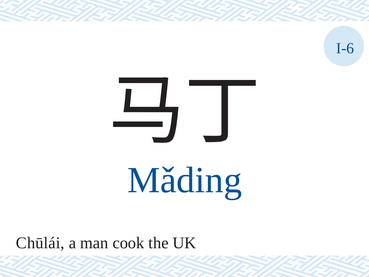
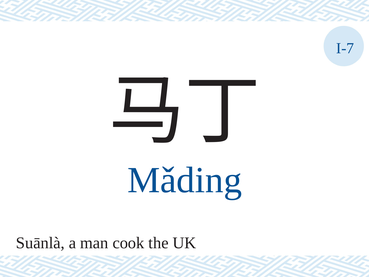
I-6: I-6 -> I-7
Chūlái: Chūlái -> Suānlà
